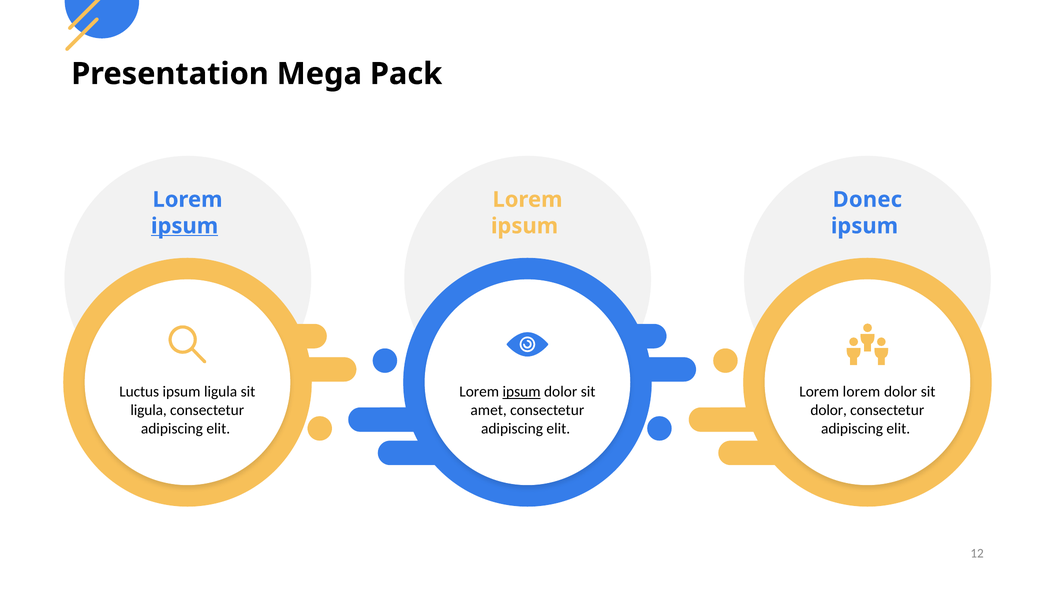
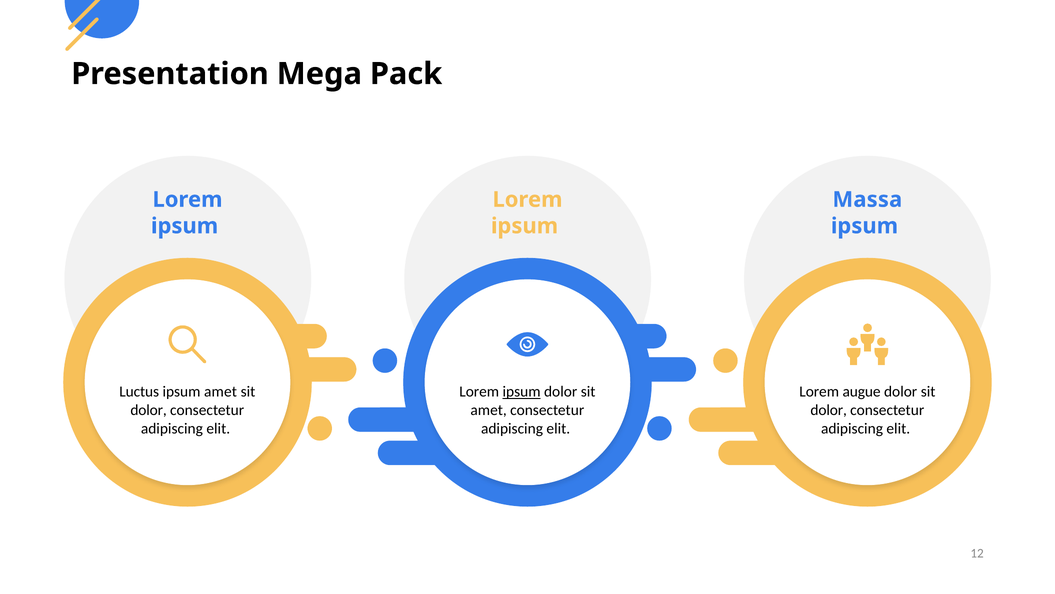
Donec: Donec -> Massa
ipsum at (185, 226) underline: present -> none
ipsum ligula: ligula -> amet
Lorem lorem: lorem -> augue
ligula at (149, 410): ligula -> dolor
